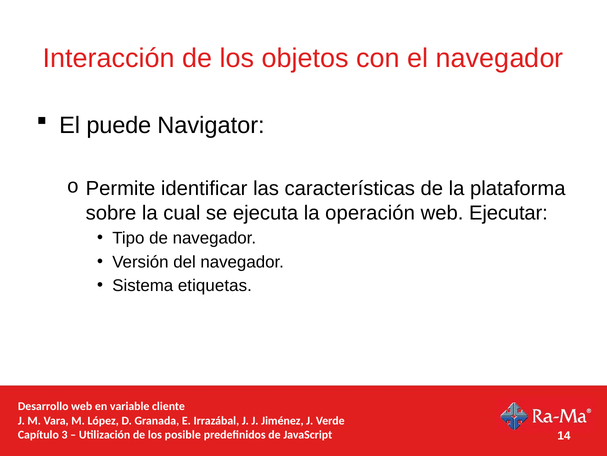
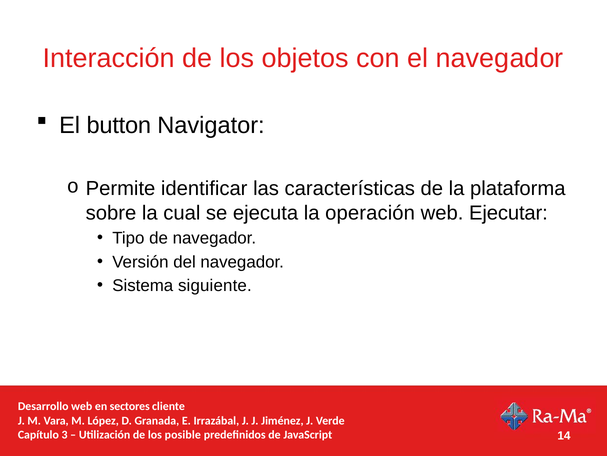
puede: puede -> button
etiquetas: etiquetas -> siguiente
variable: variable -> sectores
